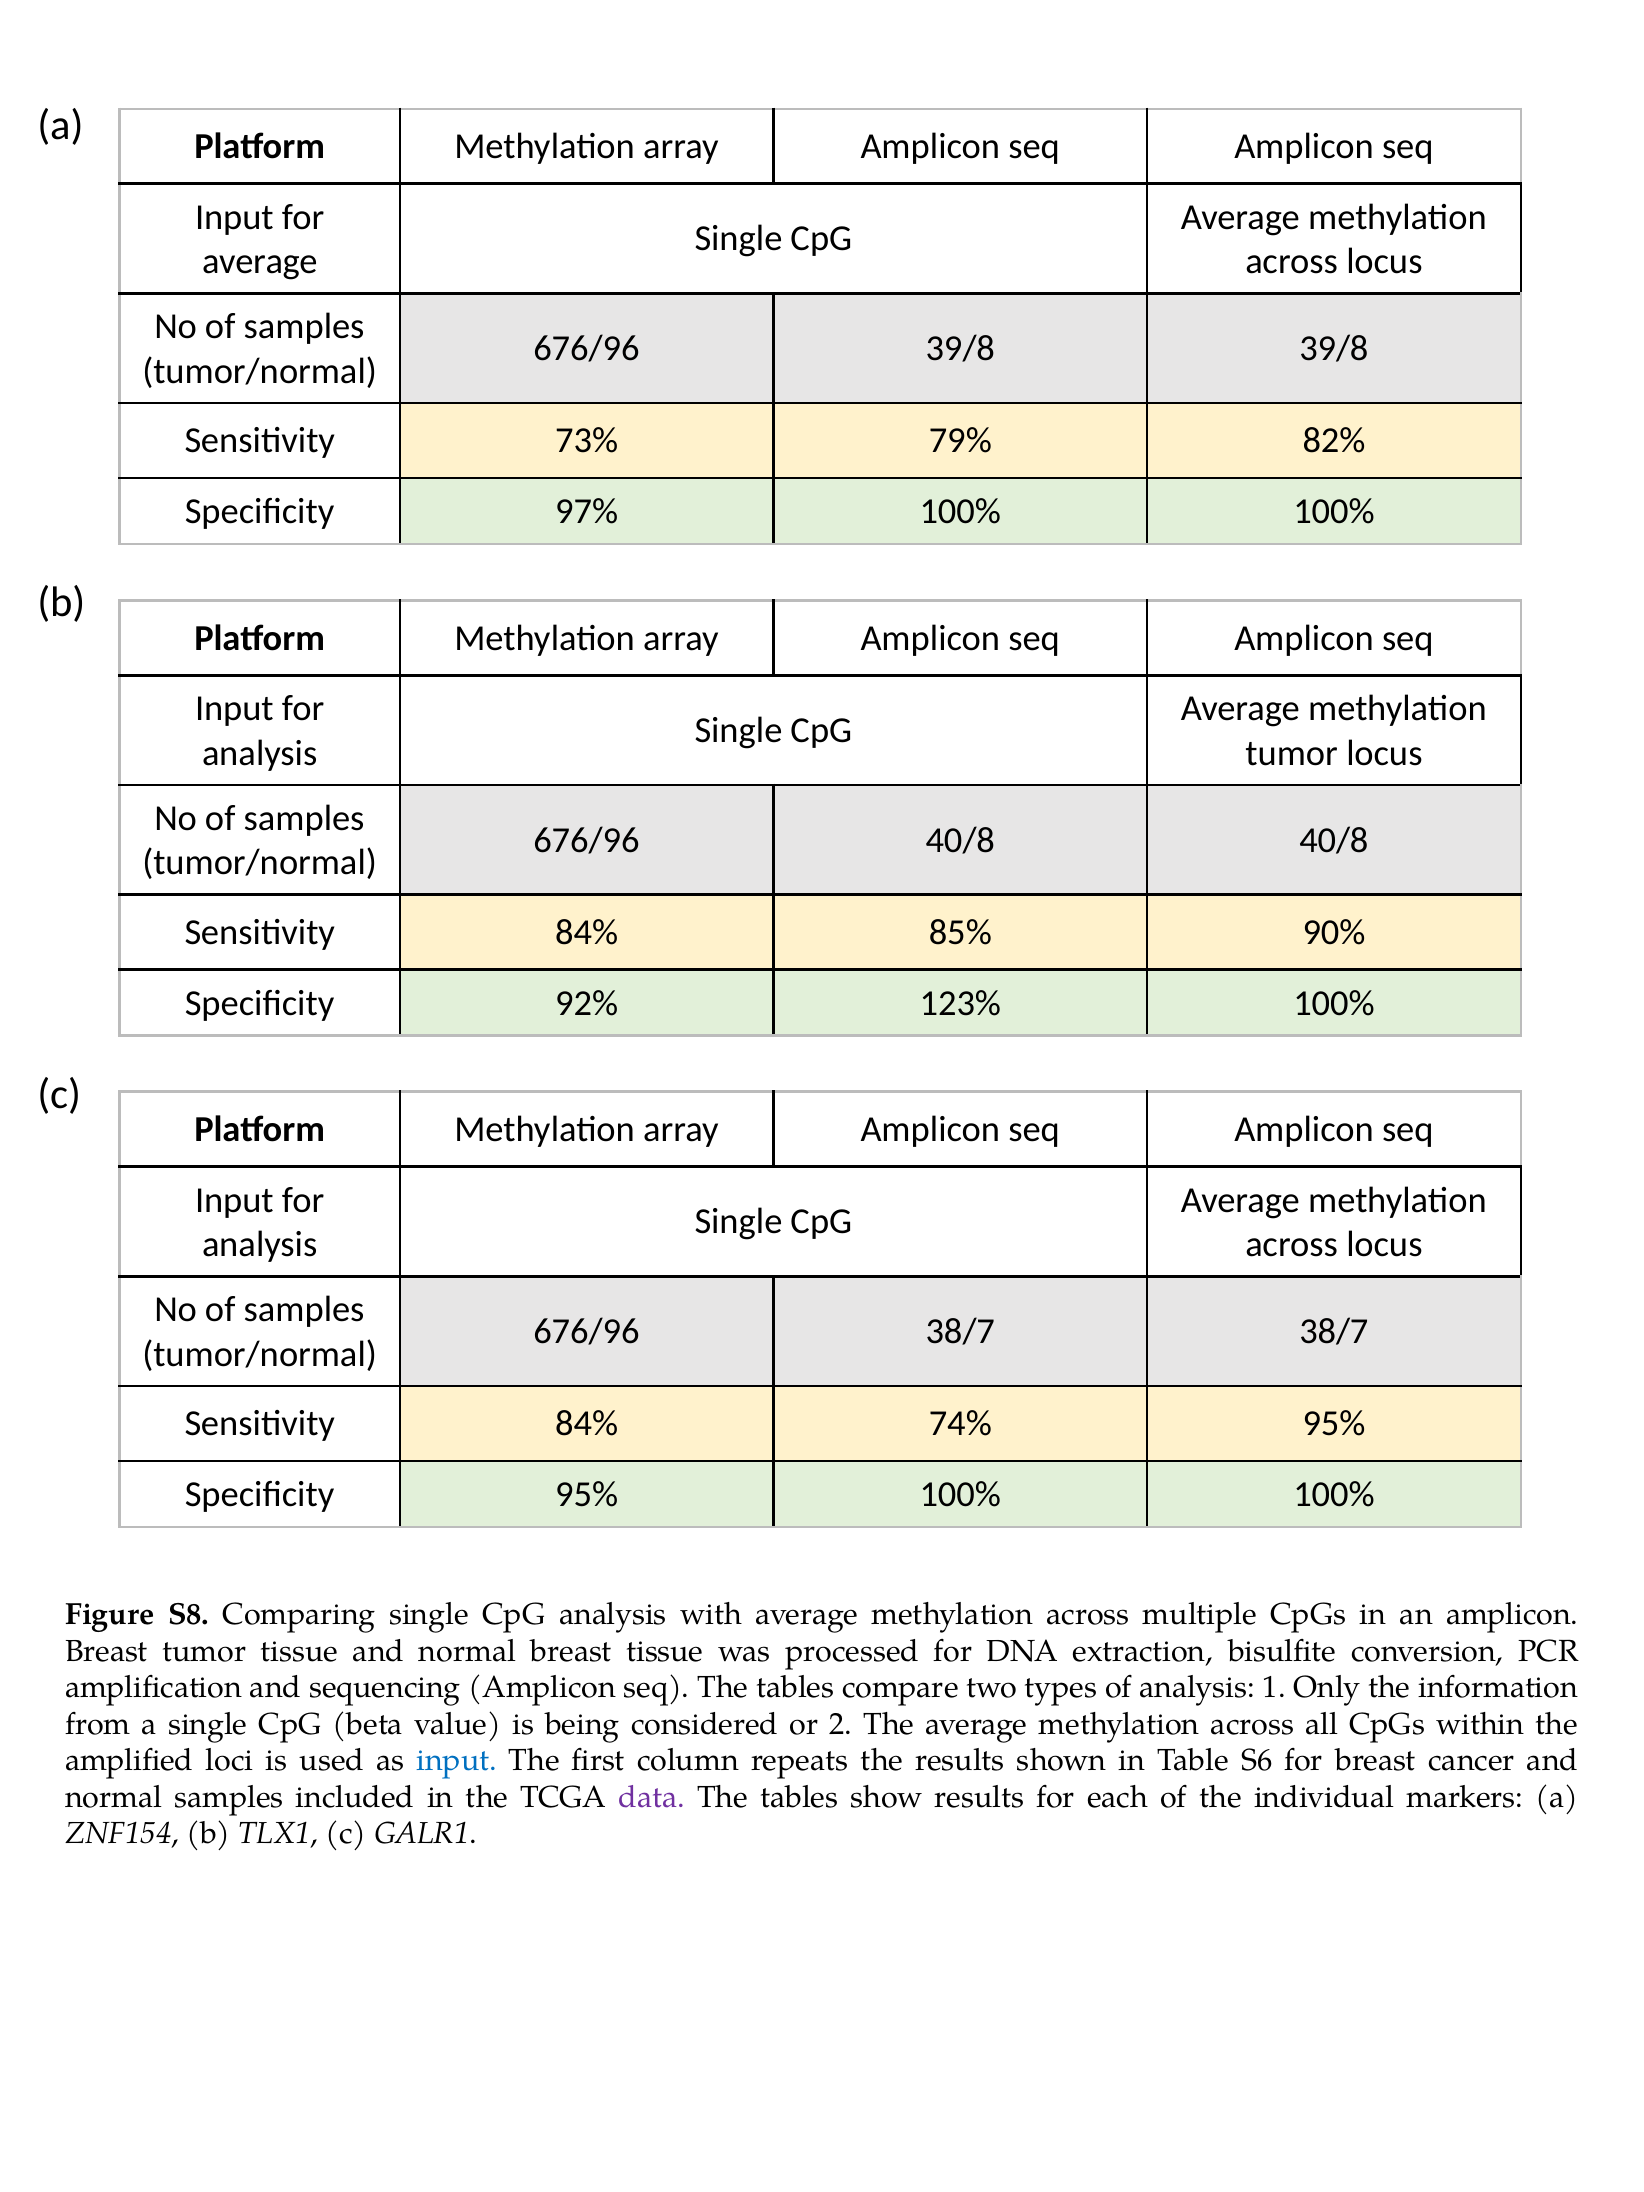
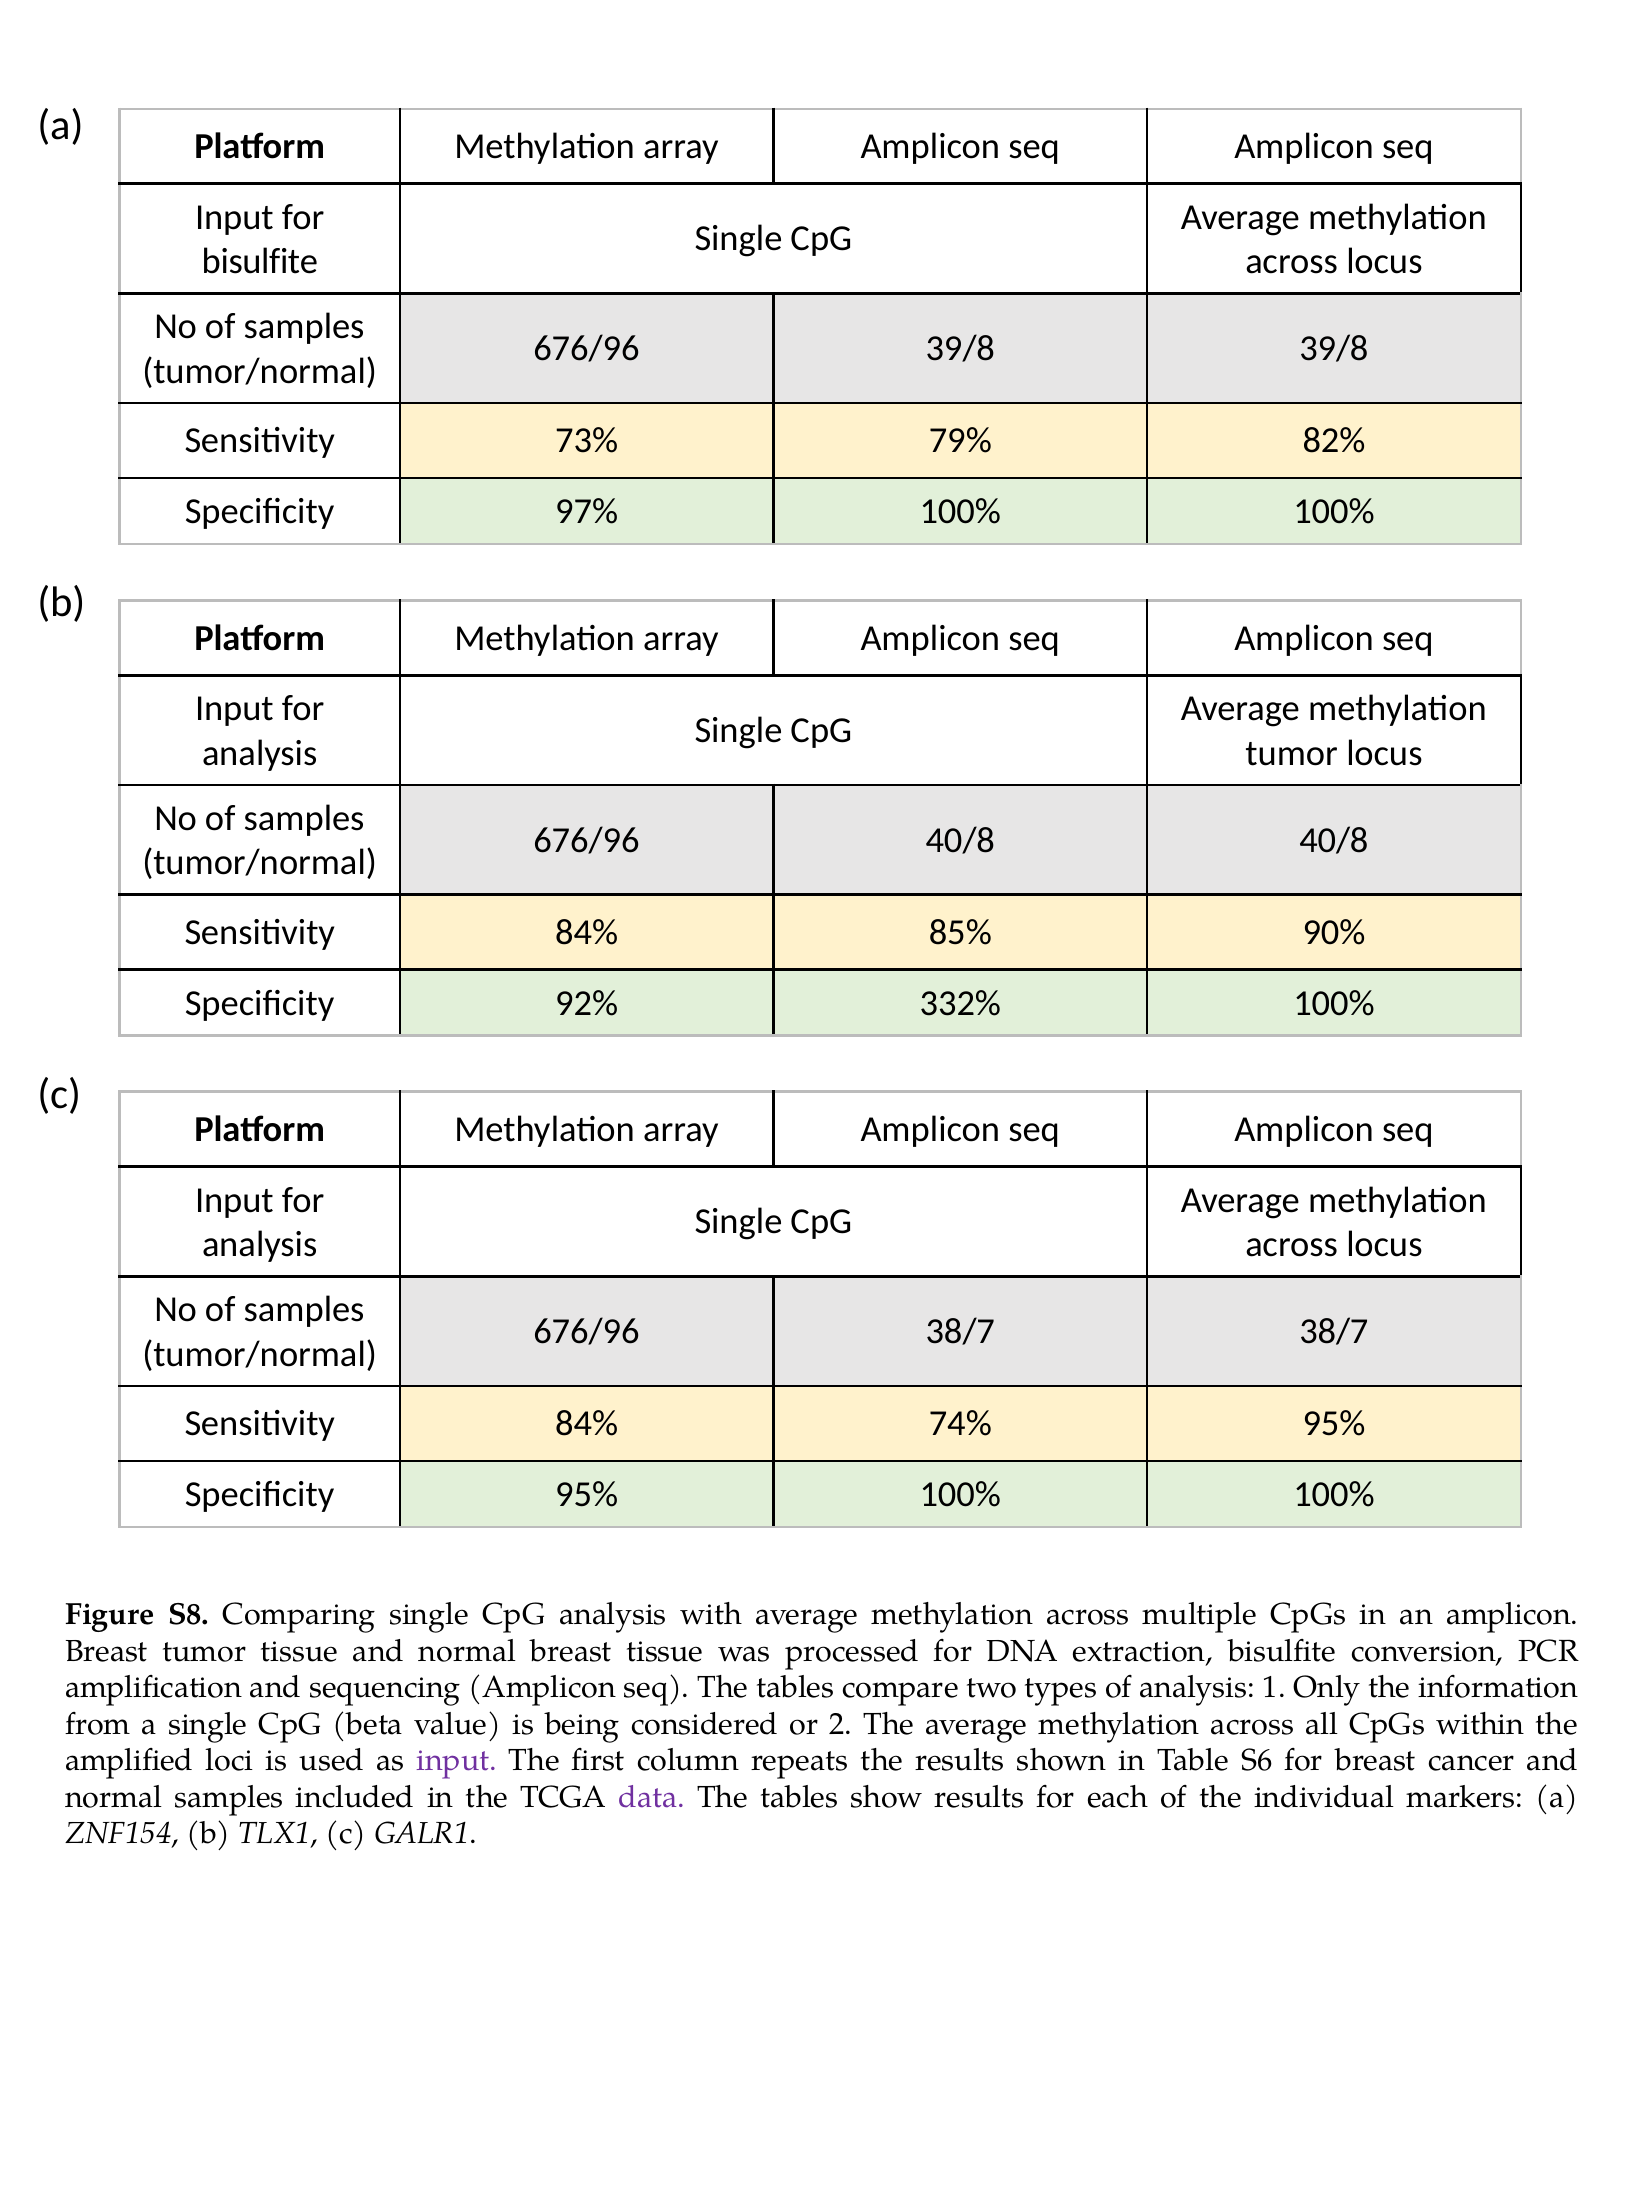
average at (260, 262): average -> bisulfite
123%: 123% -> 332%
input at (457, 1761) colour: blue -> purple
